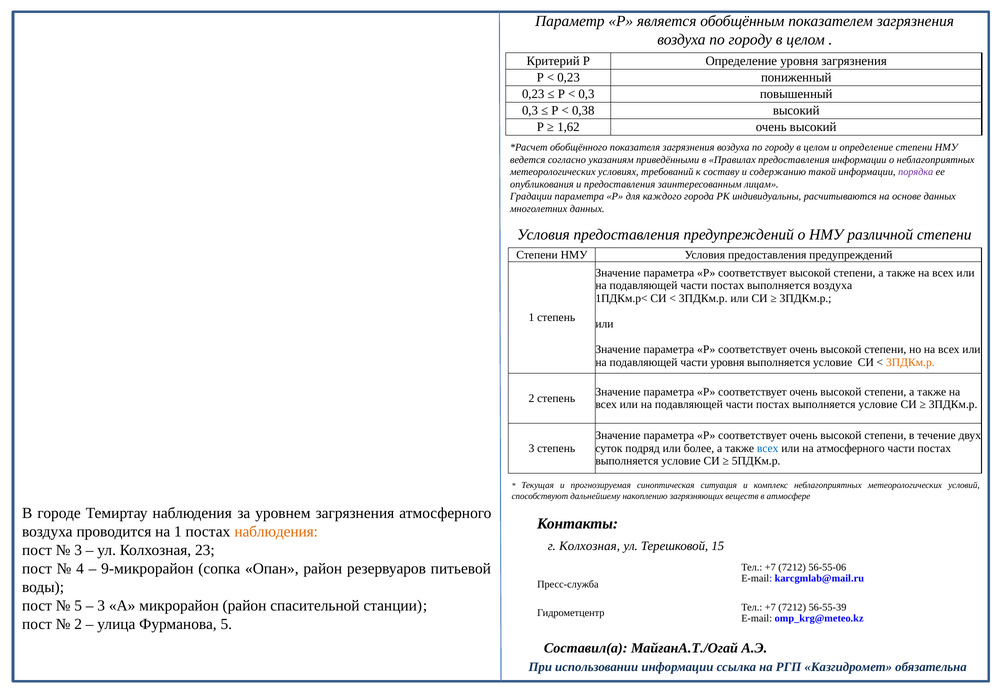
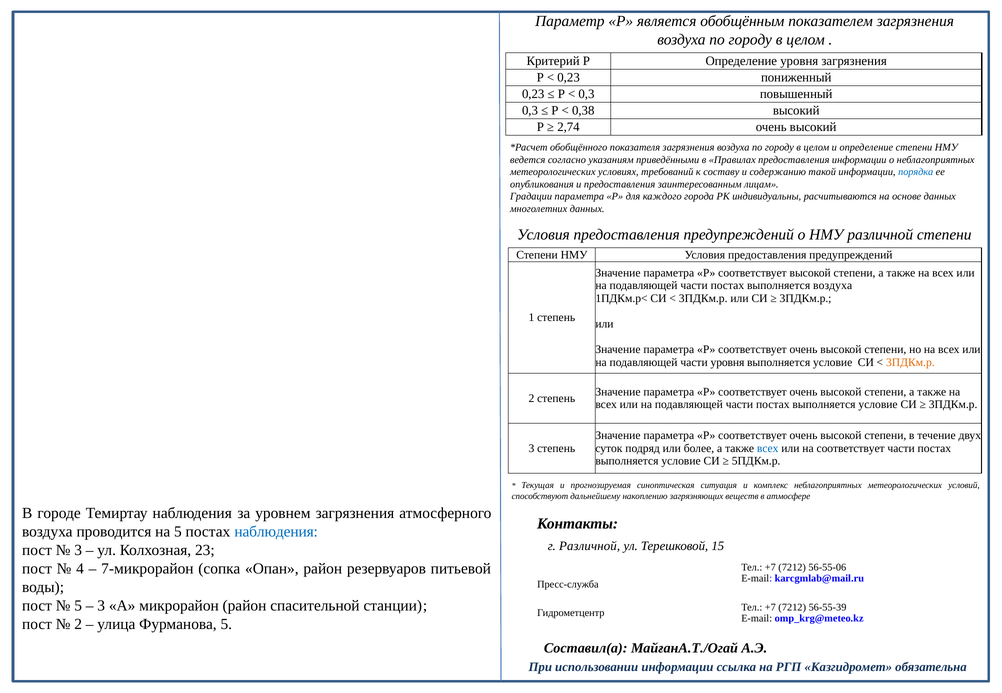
1,62: 1,62 -> 2,74
порядка colour: purple -> blue
на атмосферного: атмосферного -> соответствует
на 1: 1 -> 5
наблюдения at (276, 532) colour: orange -> blue
г Колхозная: Колхозная -> Различной
9-микрорайон: 9-микрорайон -> 7-микрорайон
